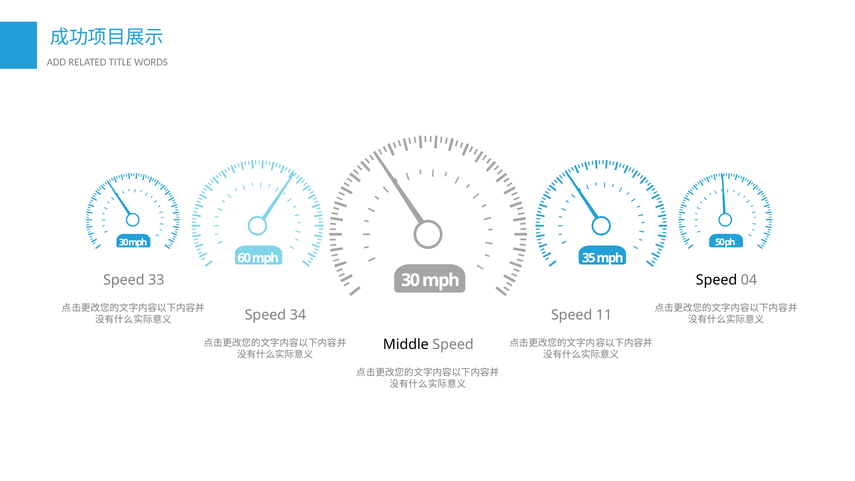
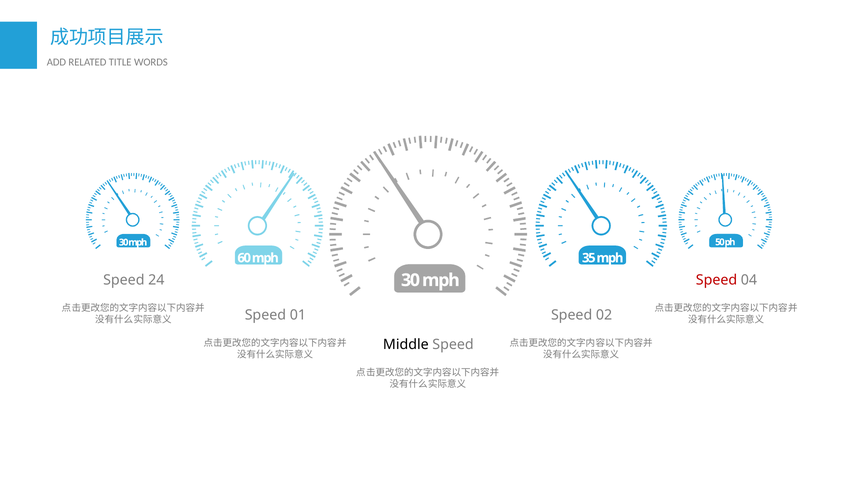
33: 33 -> 24
Speed at (717, 280) colour: black -> red
34: 34 -> 01
11: 11 -> 02
